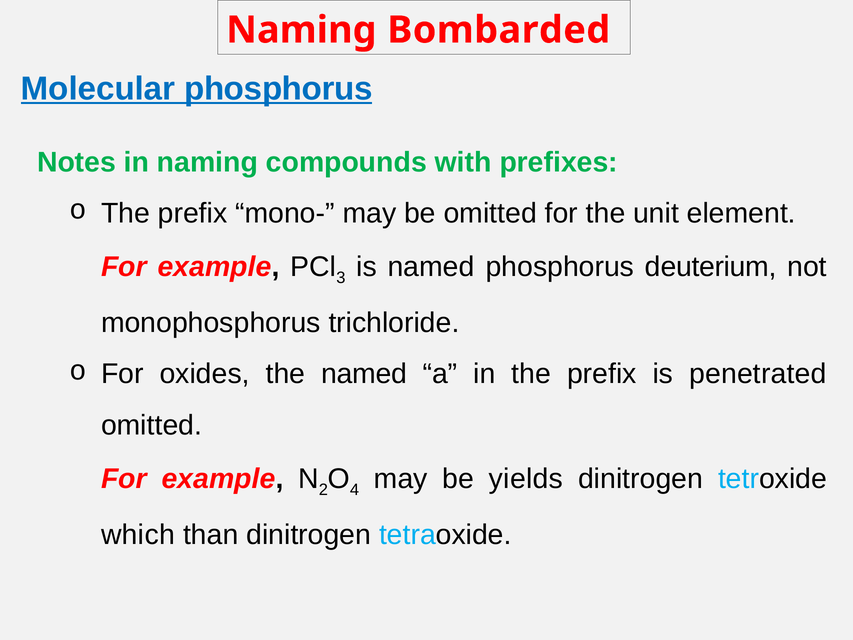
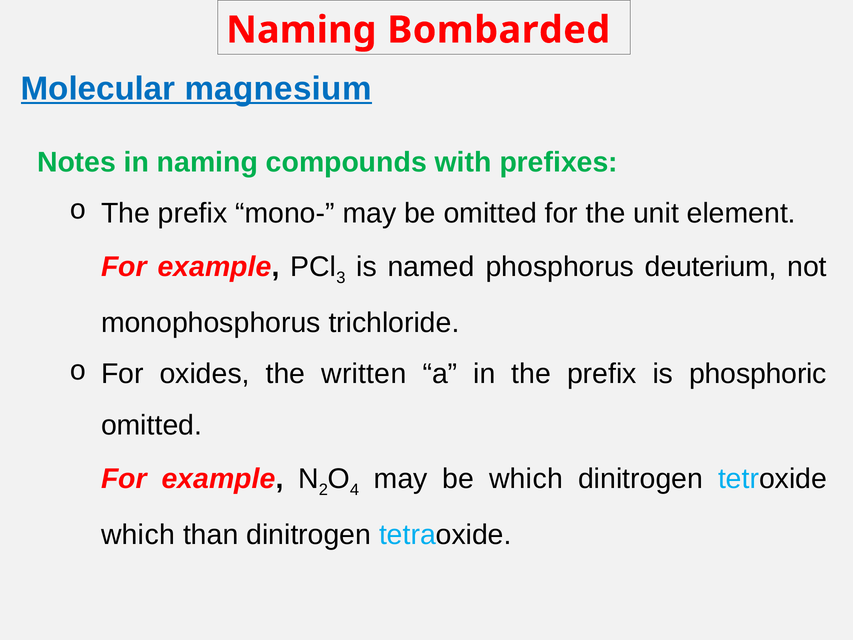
Molecular phosphorus: phosphorus -> magnesium
the named: named -> written
penetrated: penetrated -> phosphoric
be yields: yields -> which
